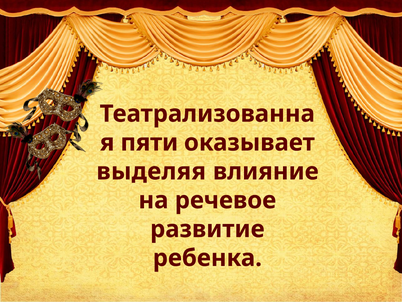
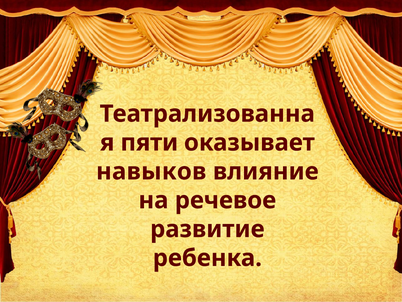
выделяя: выделяя -> навыков
